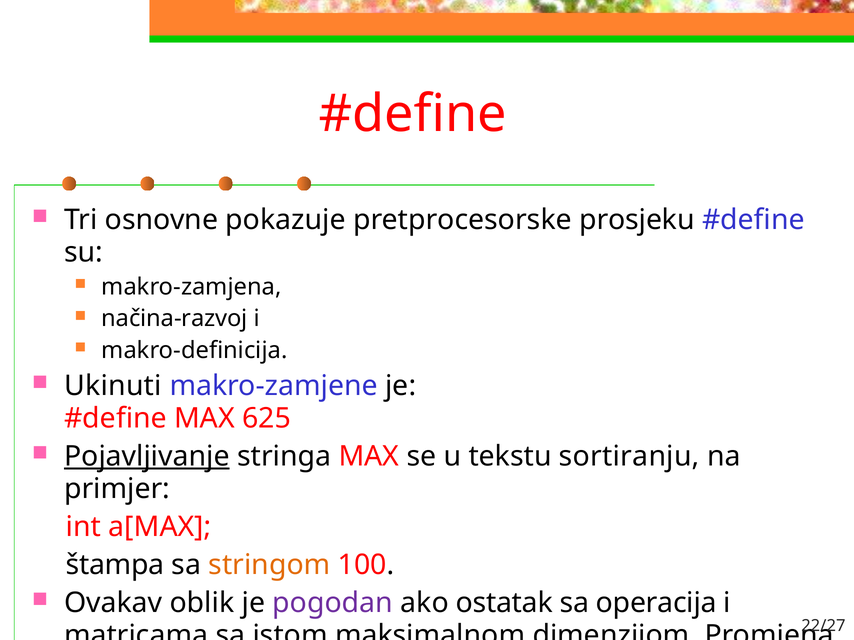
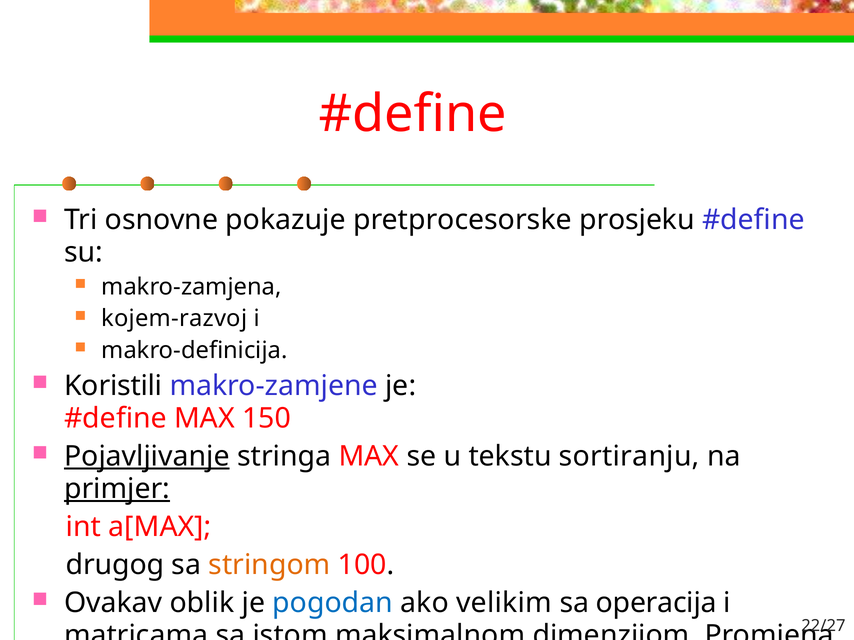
načina-razvoj: načina-razvoj -> kojem-razvoj
Ukinuti: Ukinuti -> Koristili
625: 625 -> 150
primjer underline: none -> present
štampa: štampa -> drugog
pogodan colour: purple -> blue
ostatak: ostatak -> velikim
